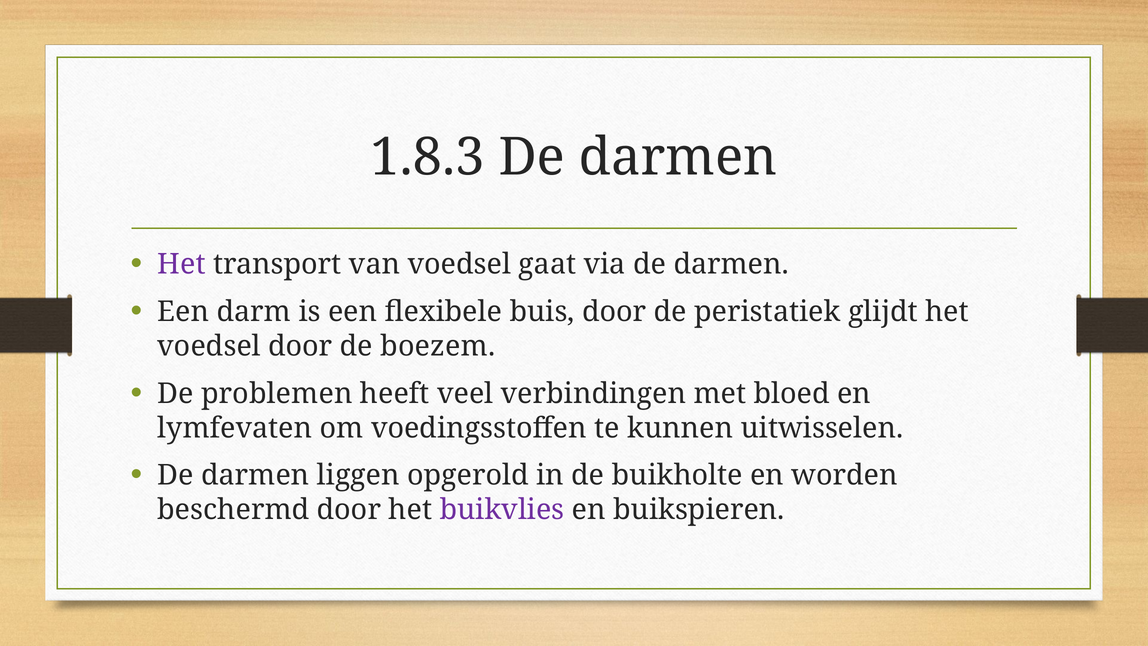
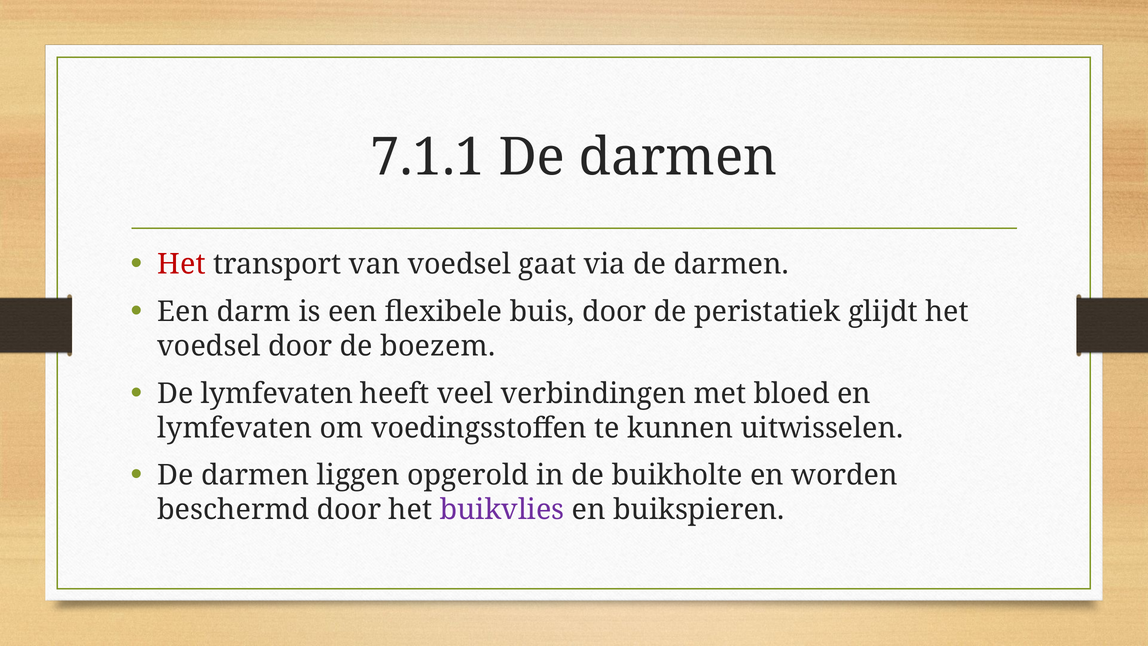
1.8.3: 1.8.3 -> 7.1.1
Het at (182, 264) colour: purple -> red
De problemen: problemen -> lymfevaten
